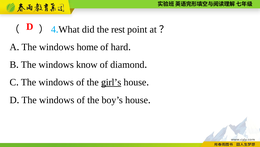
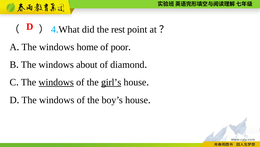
hard: hard -> poor
know: know -> about
windows at (56, 82) underline: none -> present
